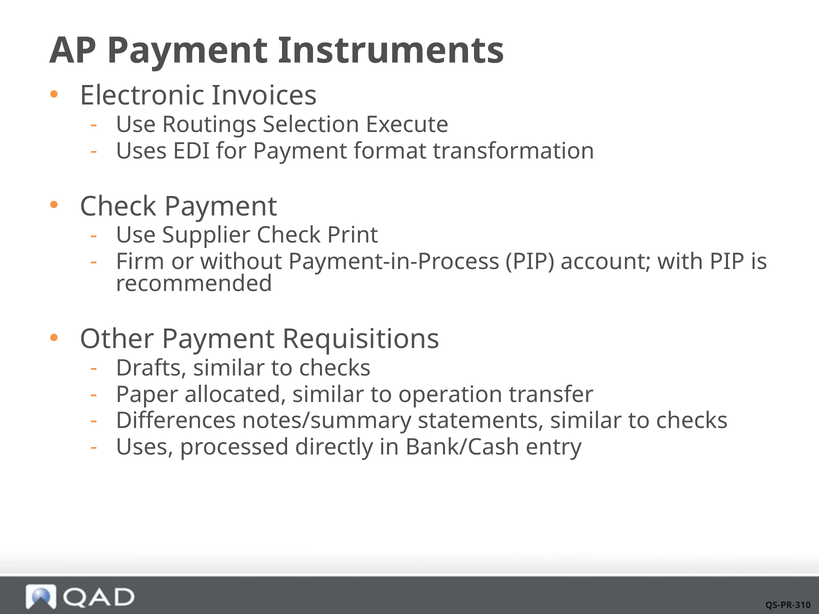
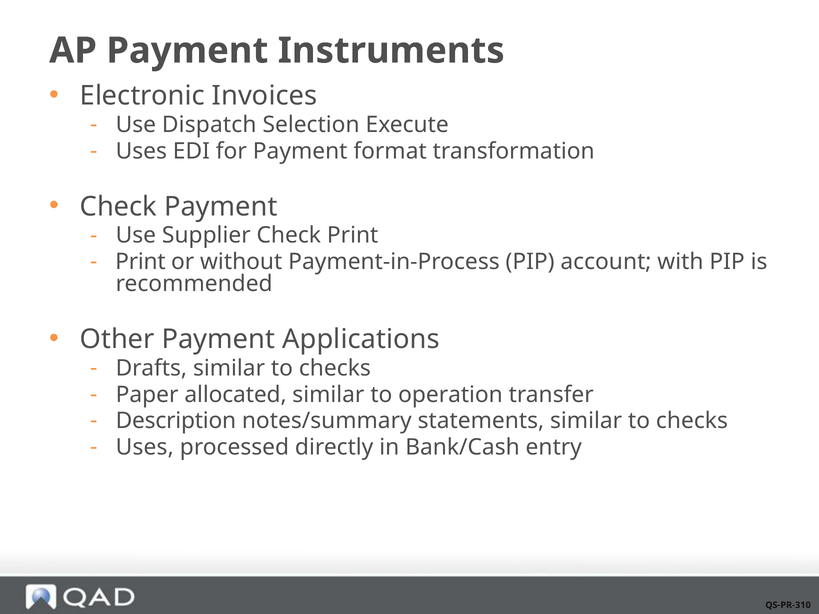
Routings: Routings -> Dispatch
Firm at (140, 262): Firm -> Print
Requisitions: Requisitions -> Applications
Differences: Differences -> Description
